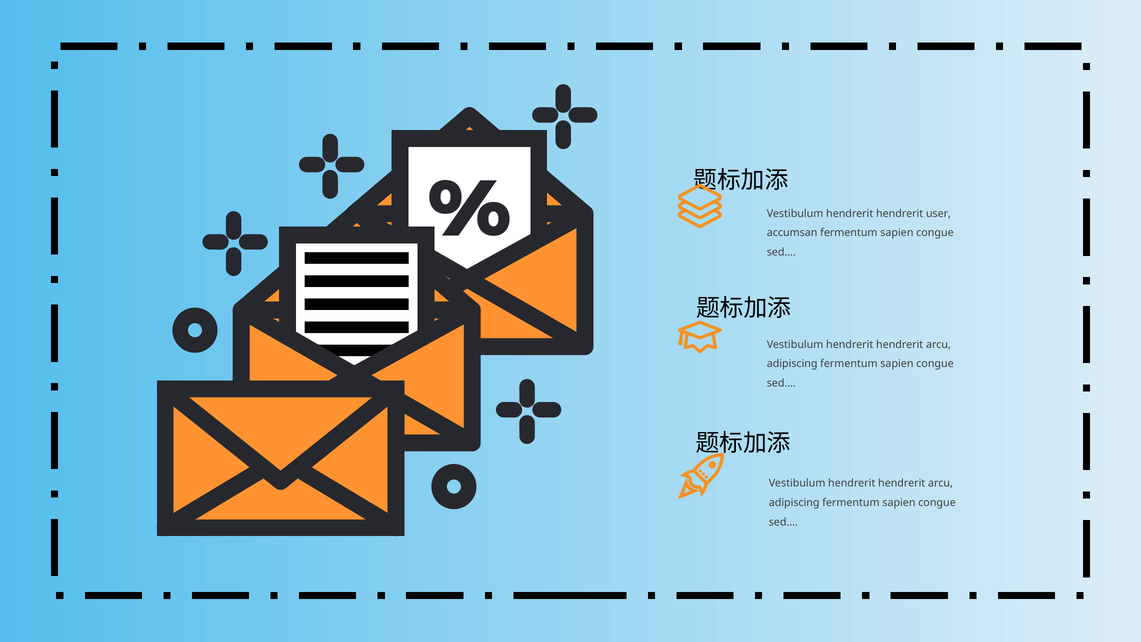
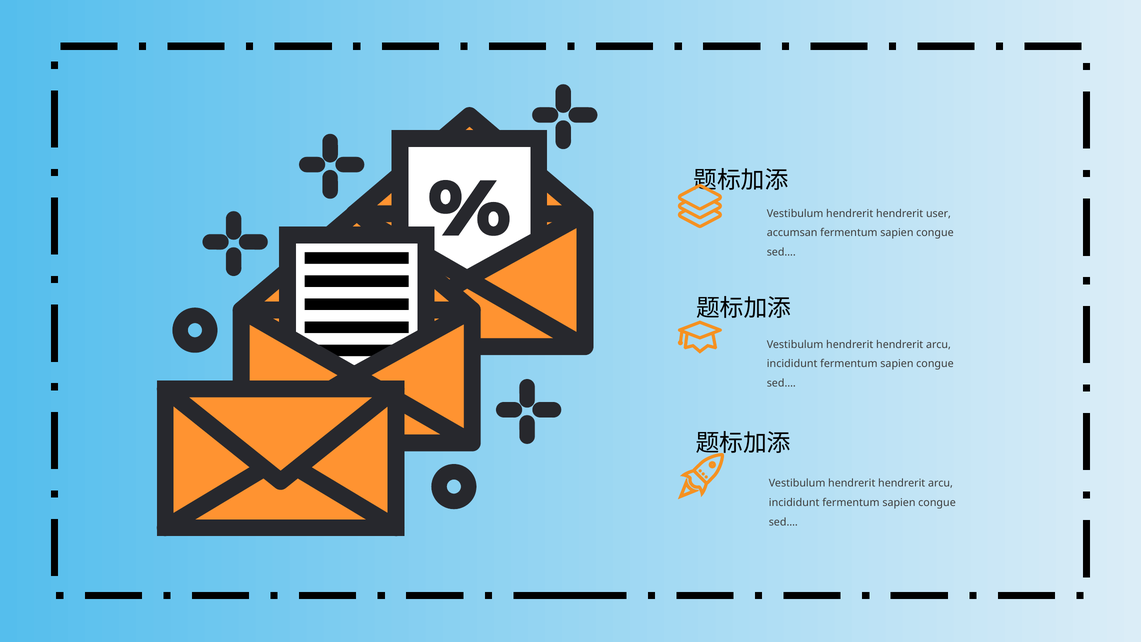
adipiscing at (792, 364): adipiscing -> incididunt
adipiscing at (794, 503): adipiscing -> incididunt
